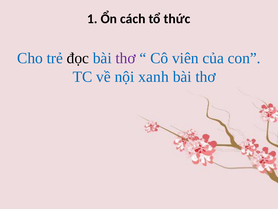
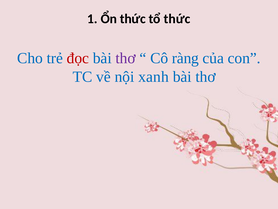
Ổn cách: cách -> thức
đọc colour: black -> red
viên: viên -> ràng
